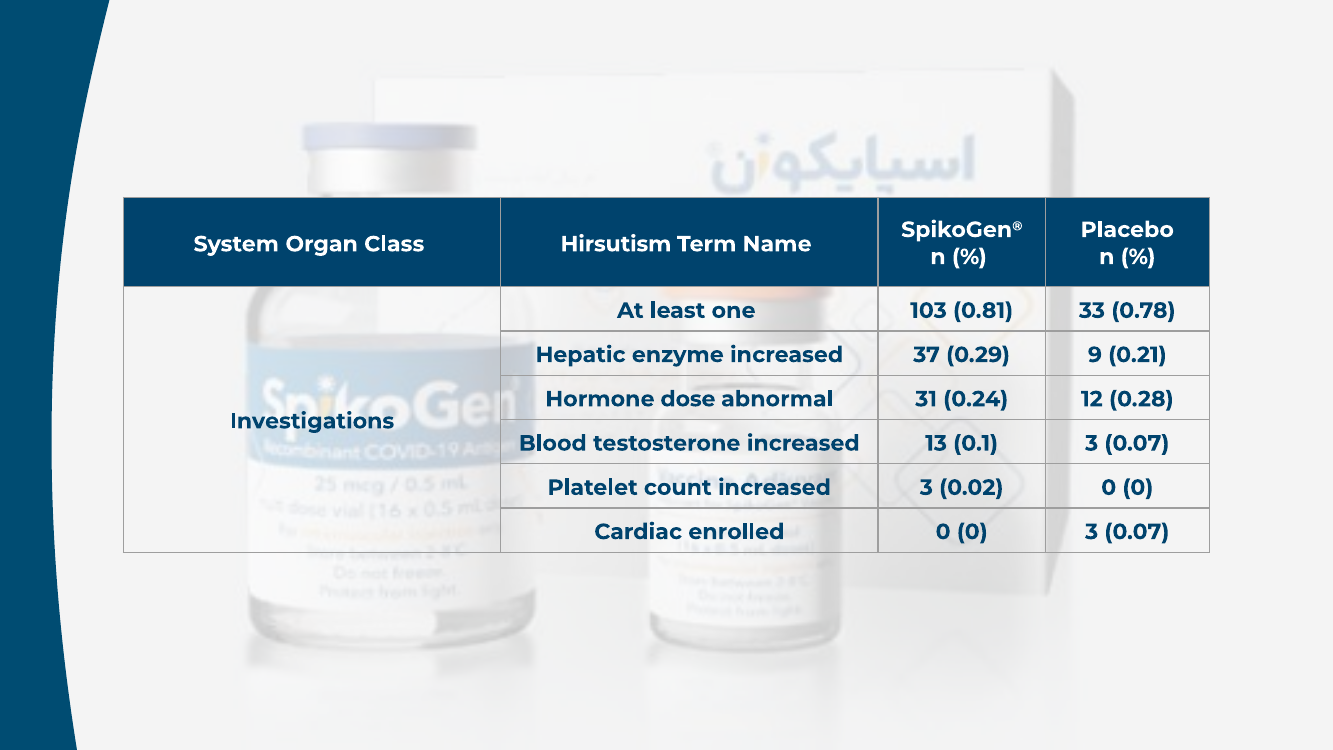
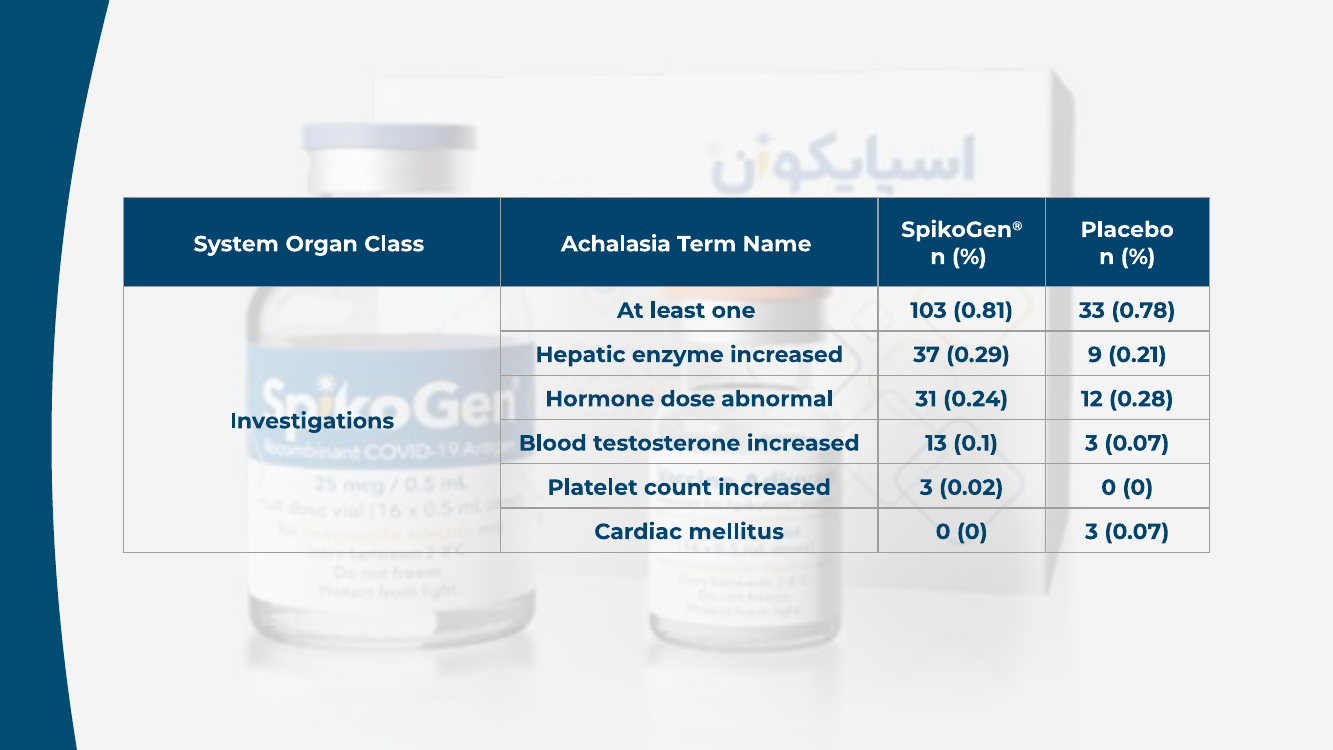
Hirsutism: Hirsutism -> Achalasia
enrolled: enrolled -> mellitus
